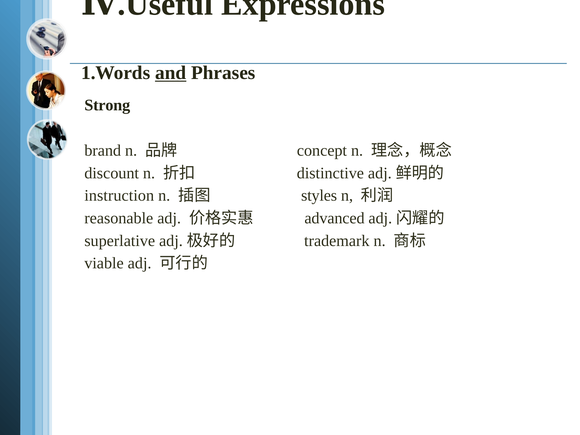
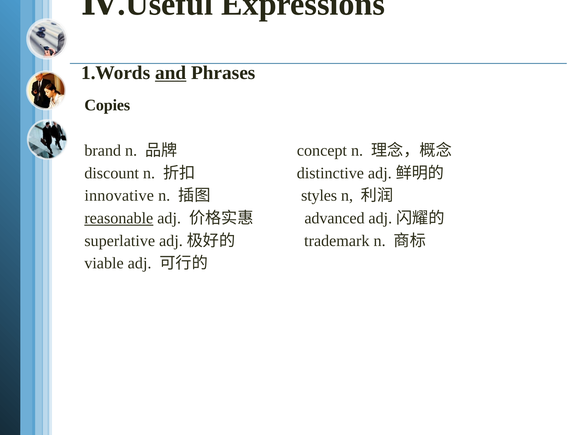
Strong: Strong -> Copies
instruction: instruction -> innovative
reasonable underline: none -> present
